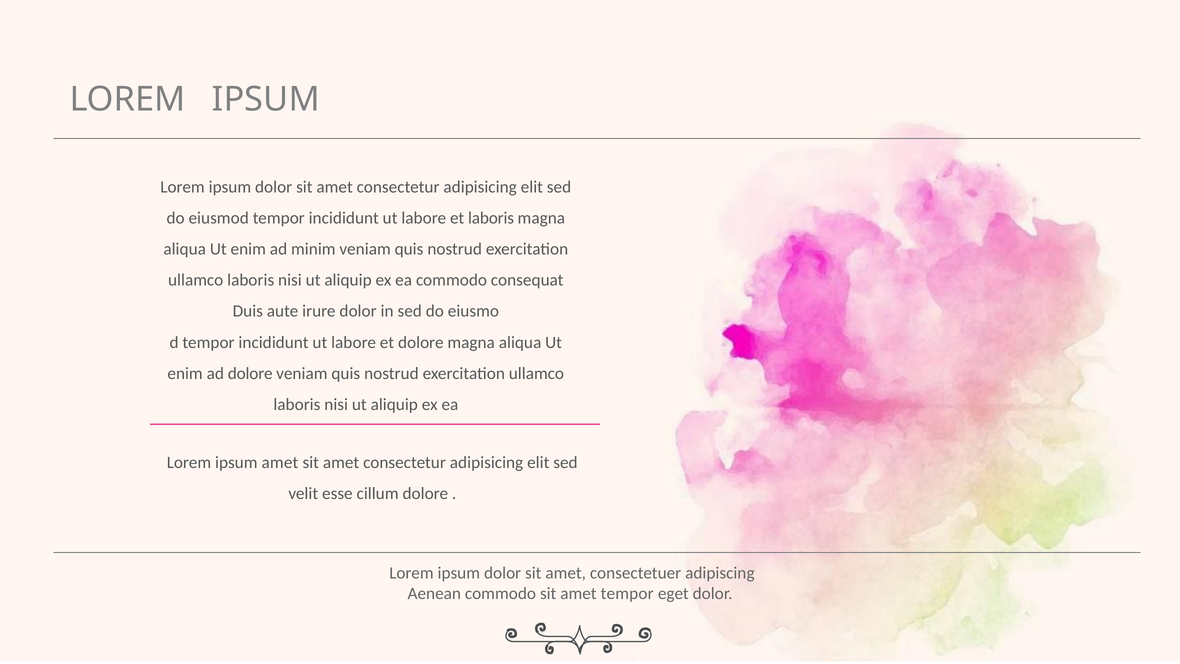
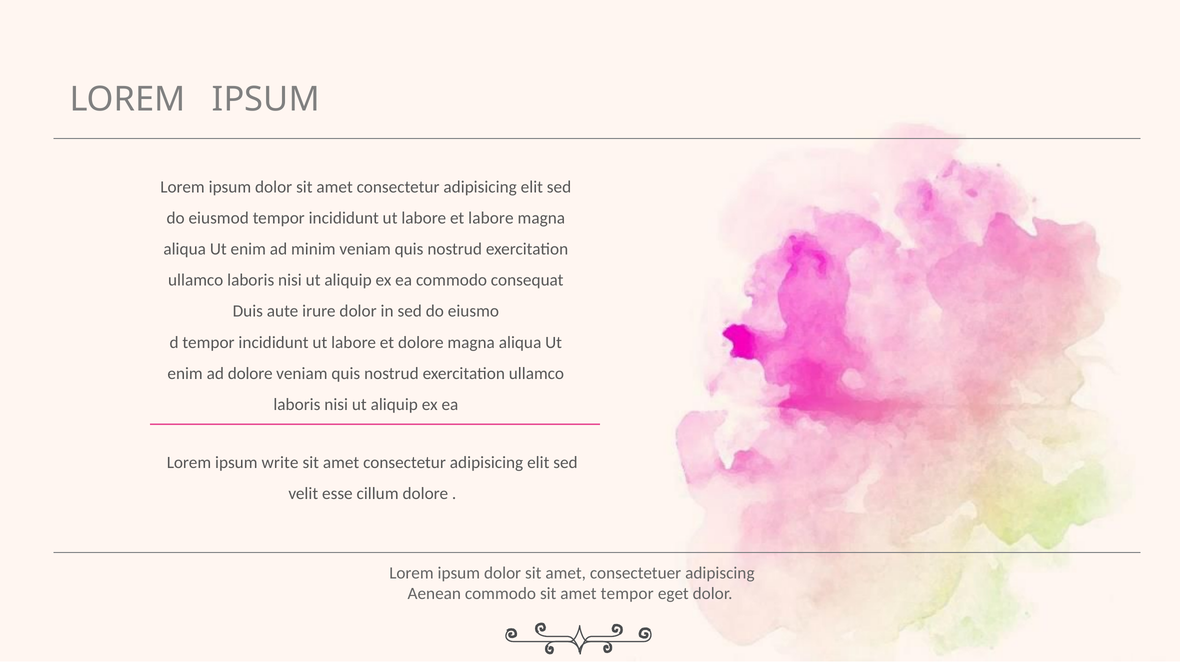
et laboris: laboris -> labore
ipsum amet: amet -> write
